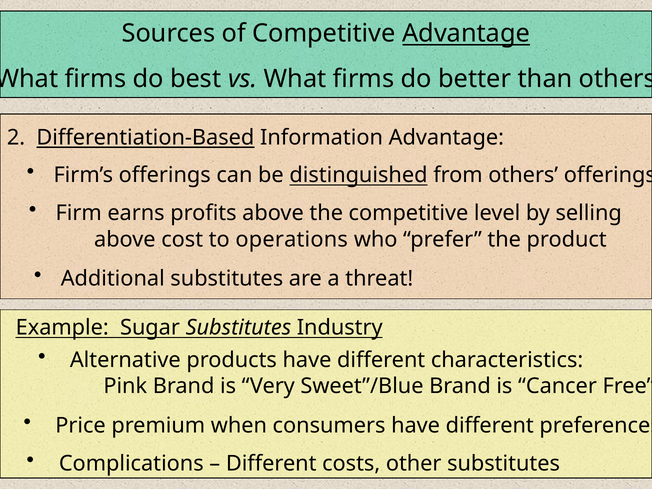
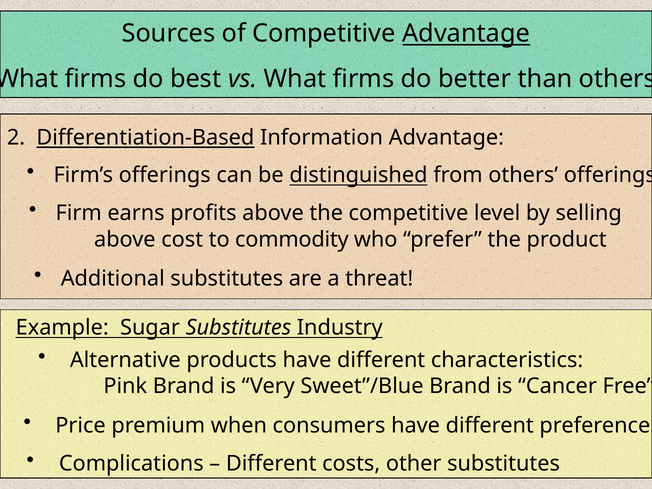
operations: operations -> commodity
